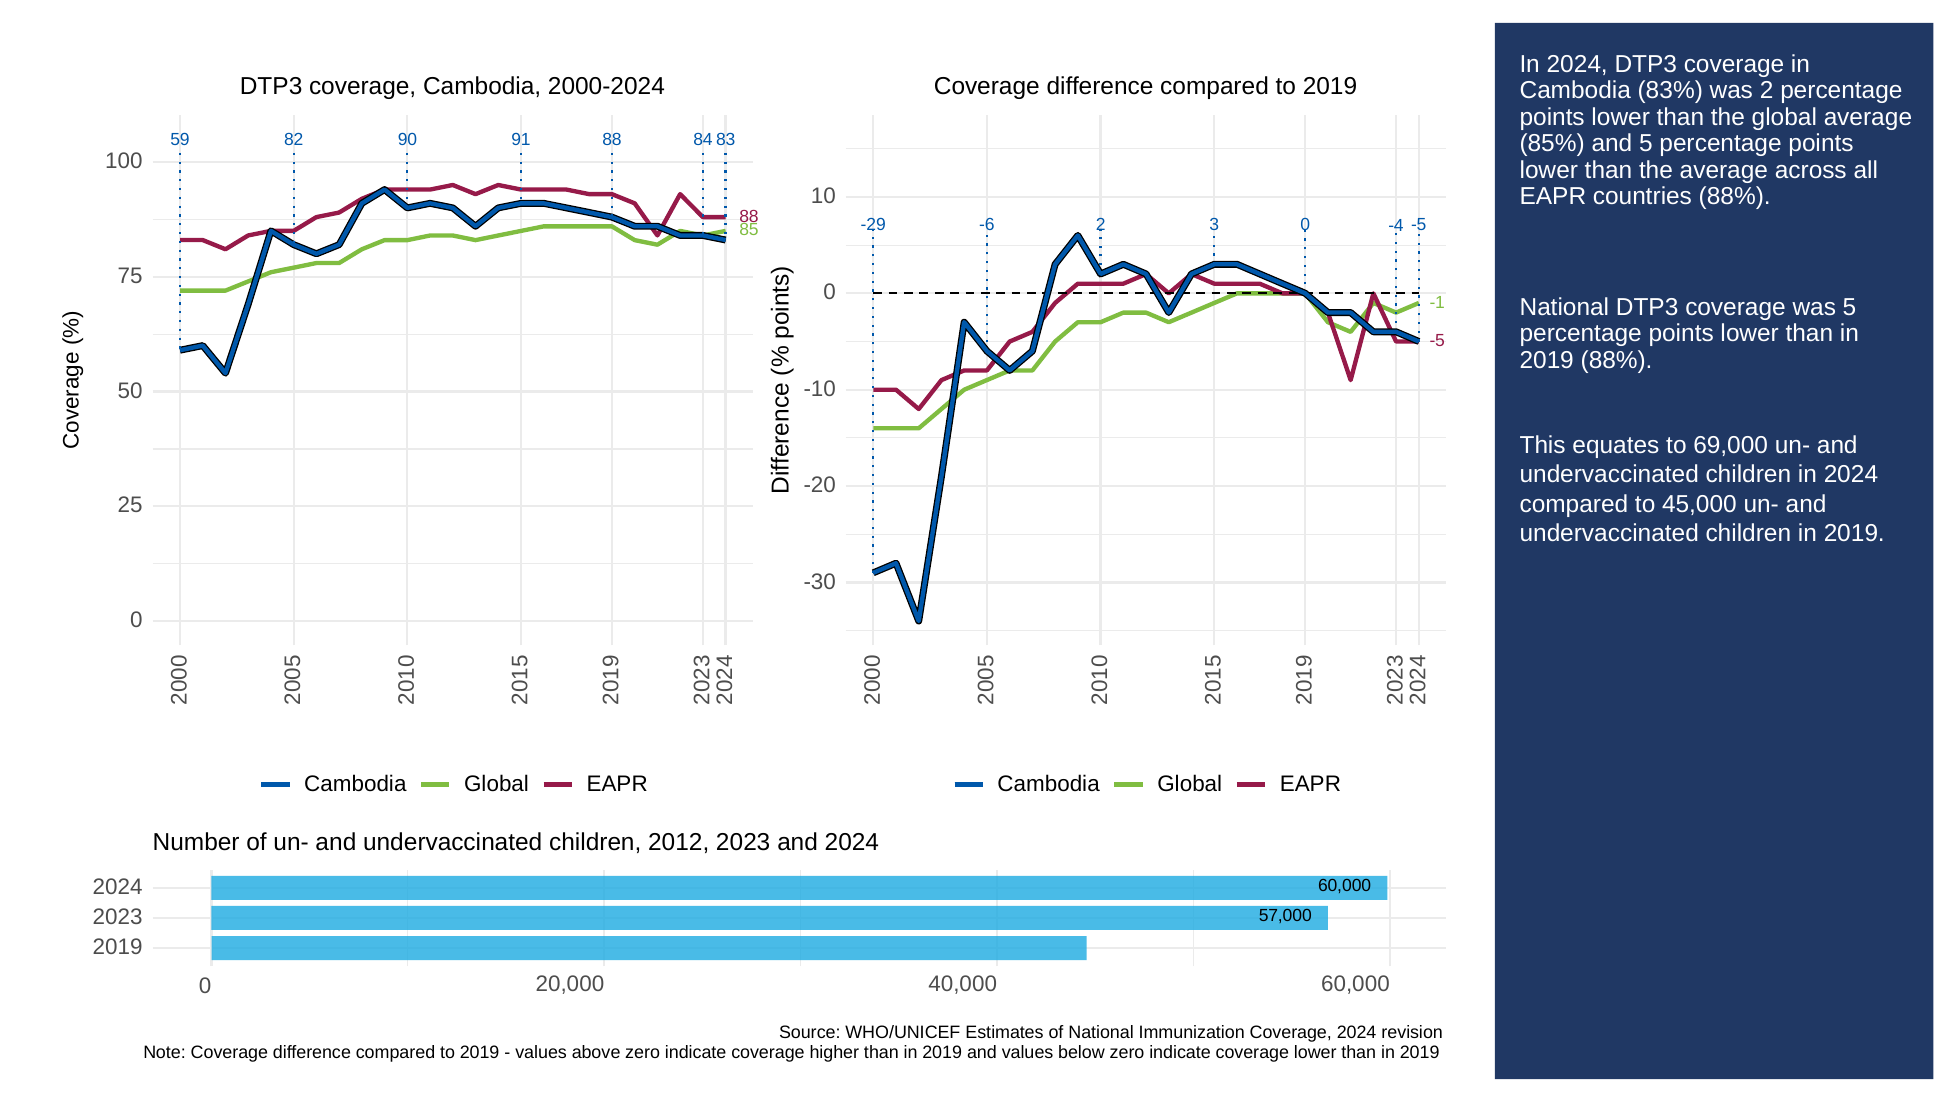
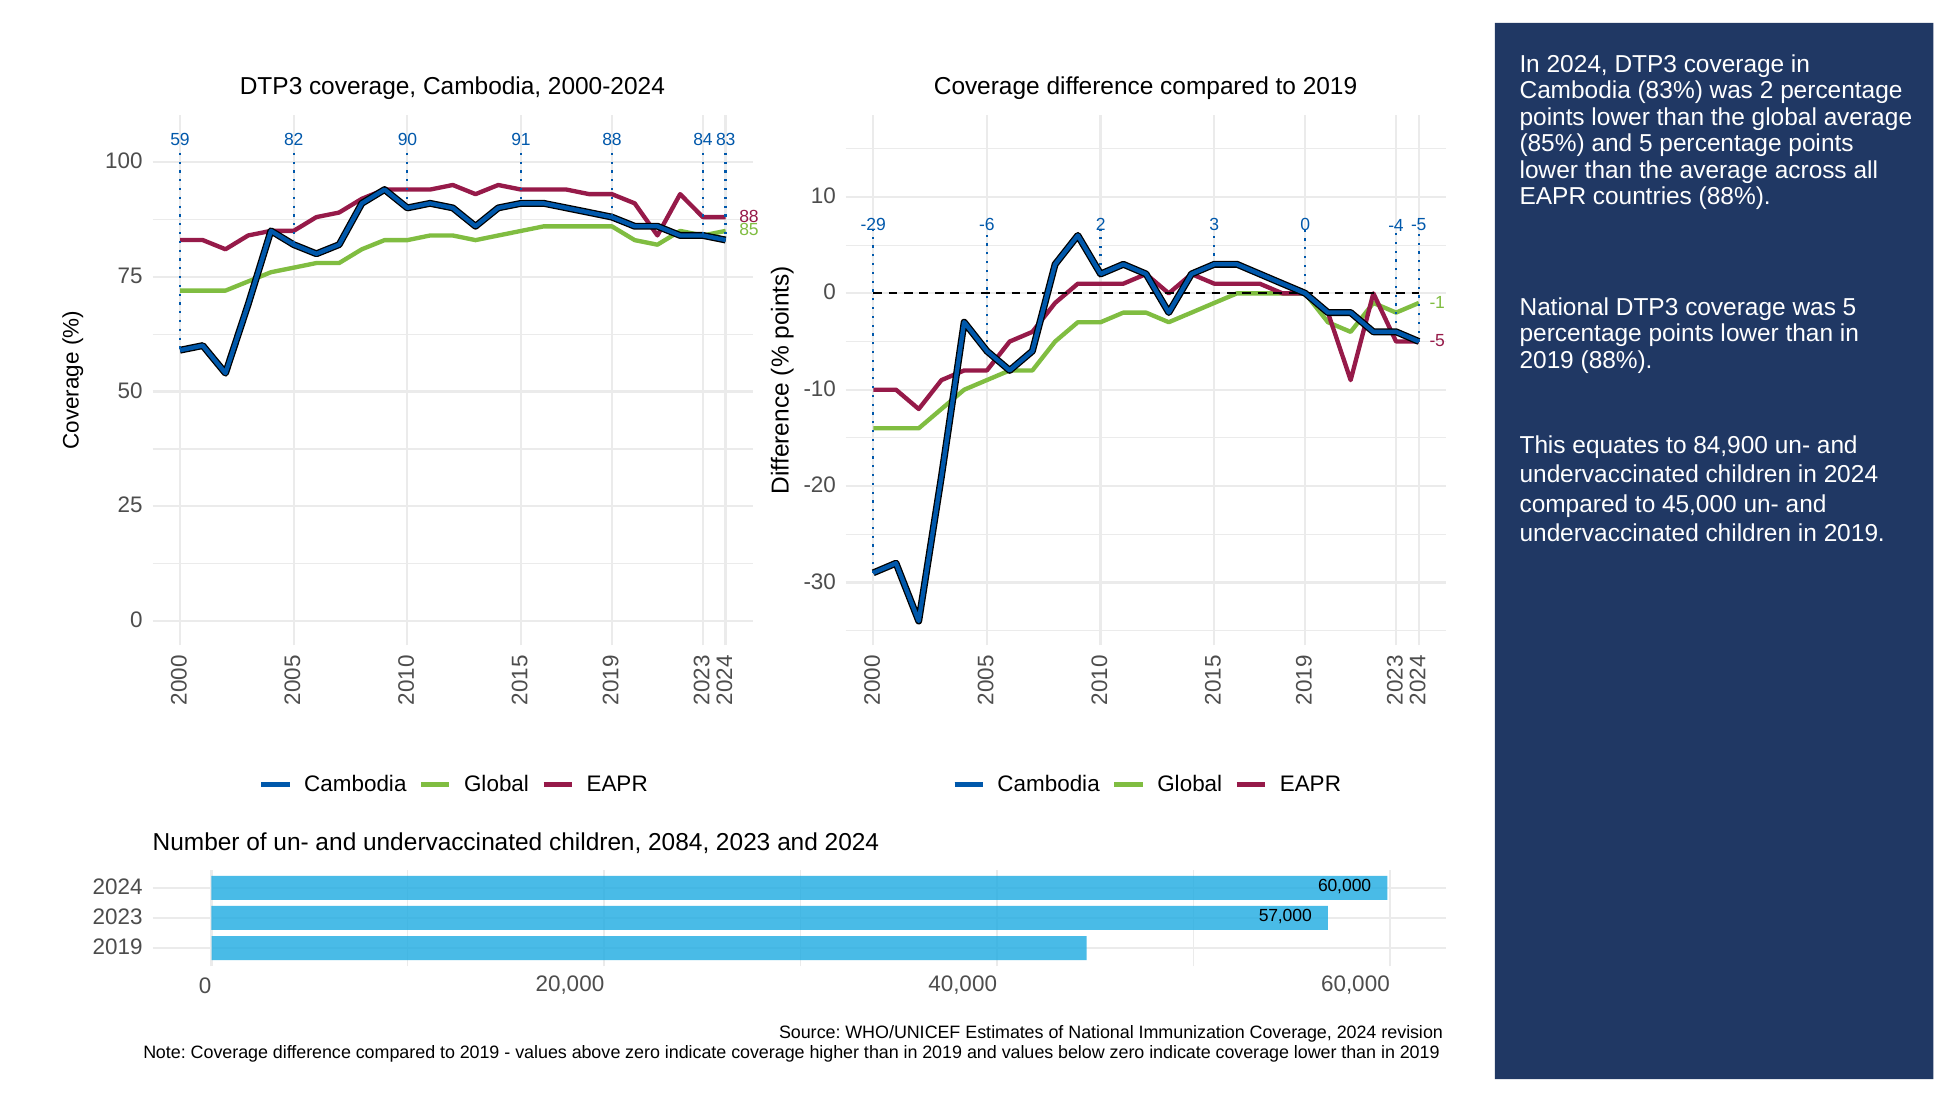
69,000: 69,000 -> 84,900
2012: 2012 -> 2084
